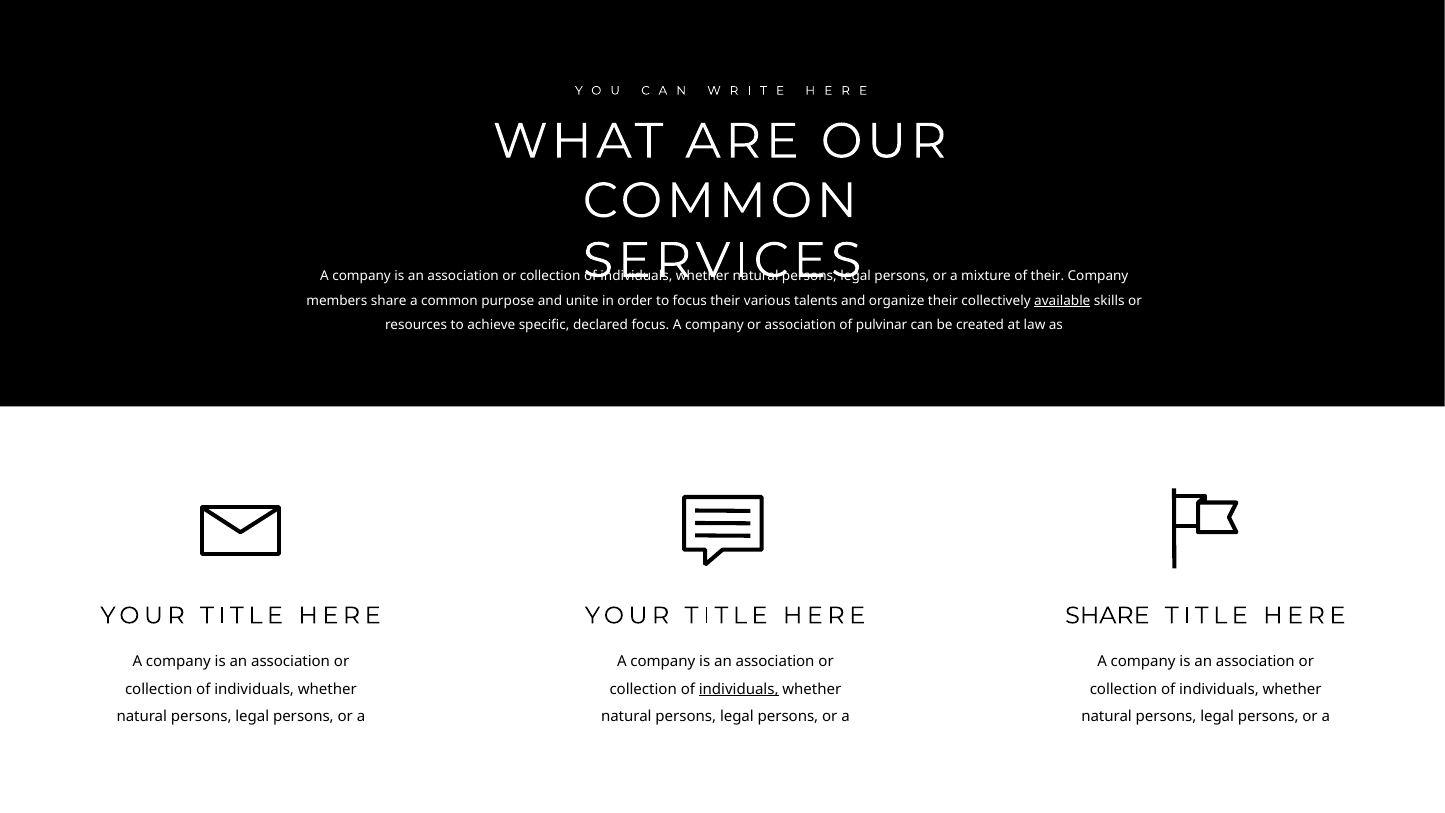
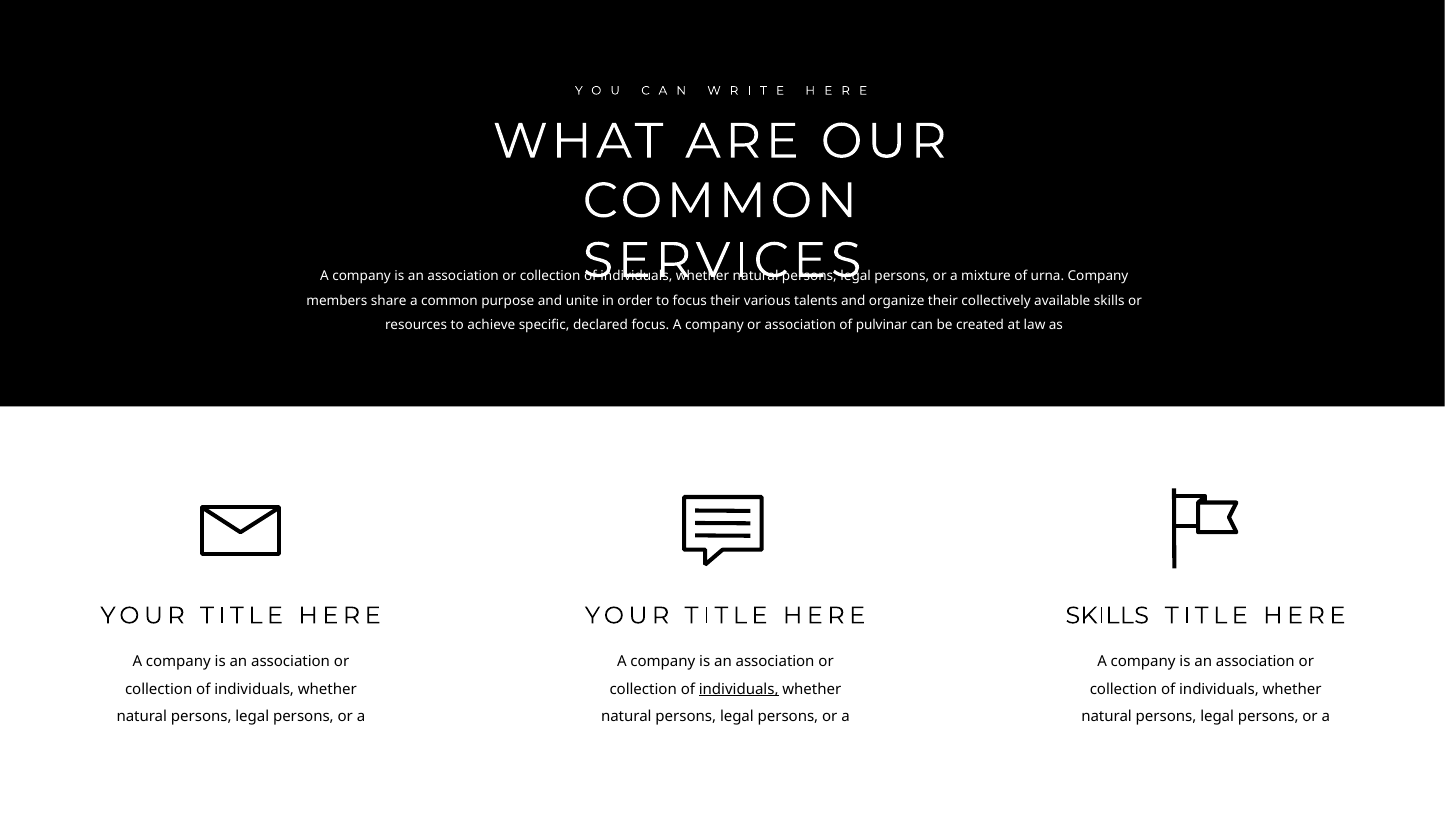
of their: their -> urna
available underline: present -> none
SHARE at (1107, 615): SHARE -> SKILLS
